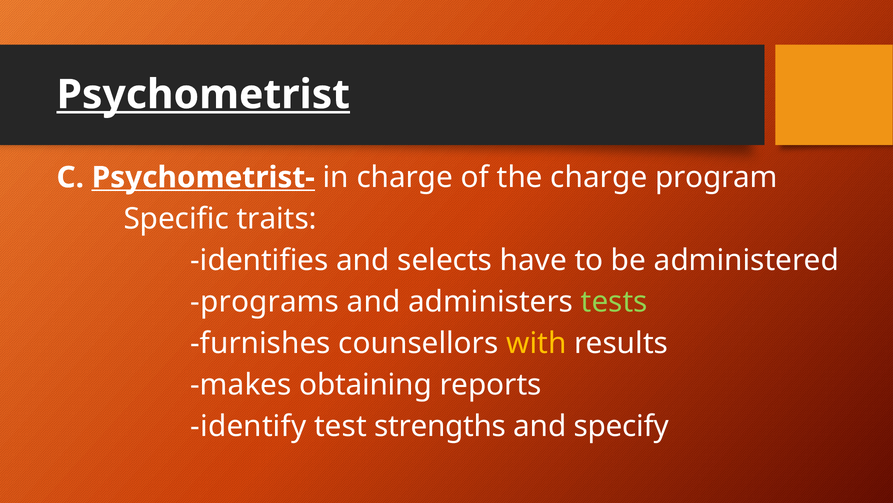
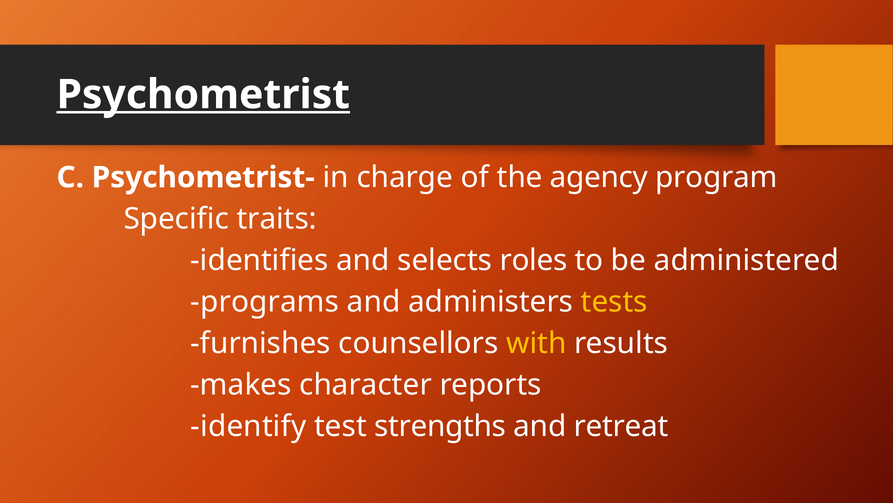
Psychometrist- underline: present -> none
the charge: charge -> agency
have: have -> roles
tests colour: light green -> yellow
obtaining: obtaining -> character
specify: specify -> retreat
